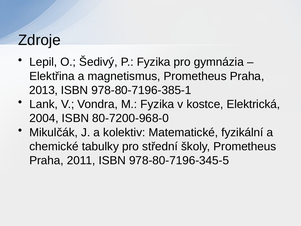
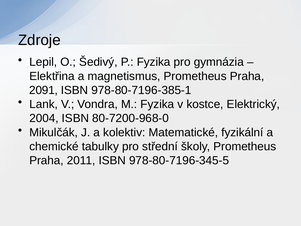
2013: 2013 -> 2091
Elektrická: Elektrická -> Elektrický
